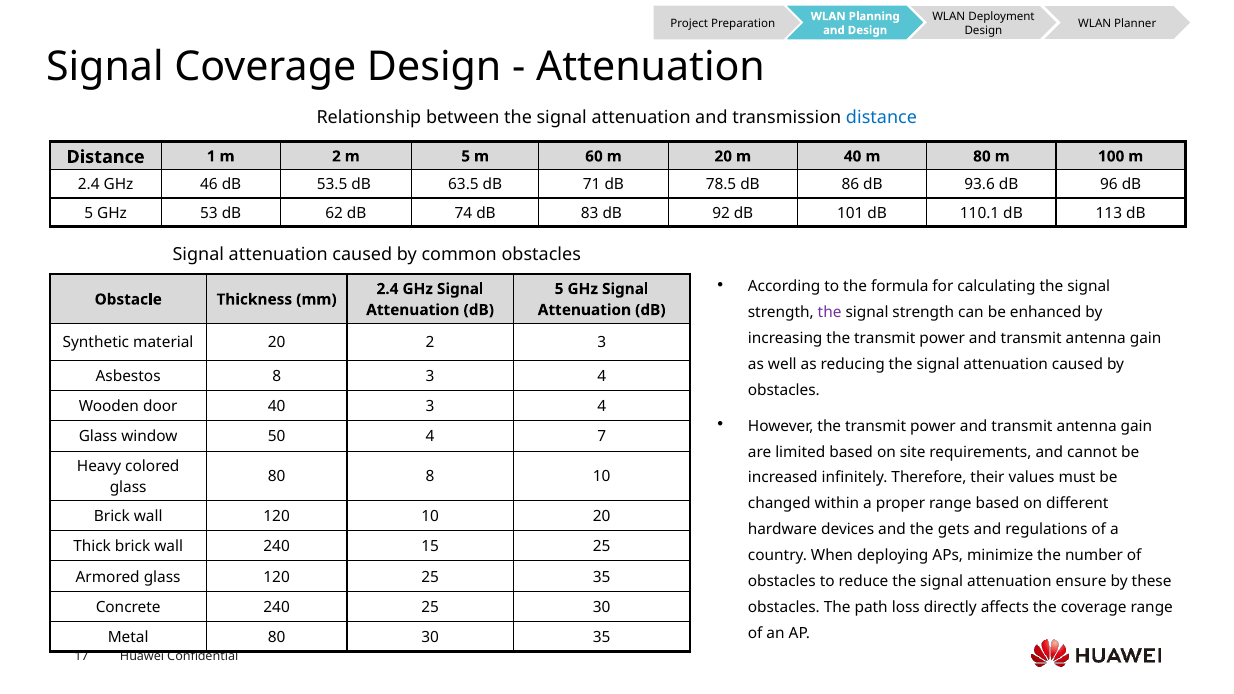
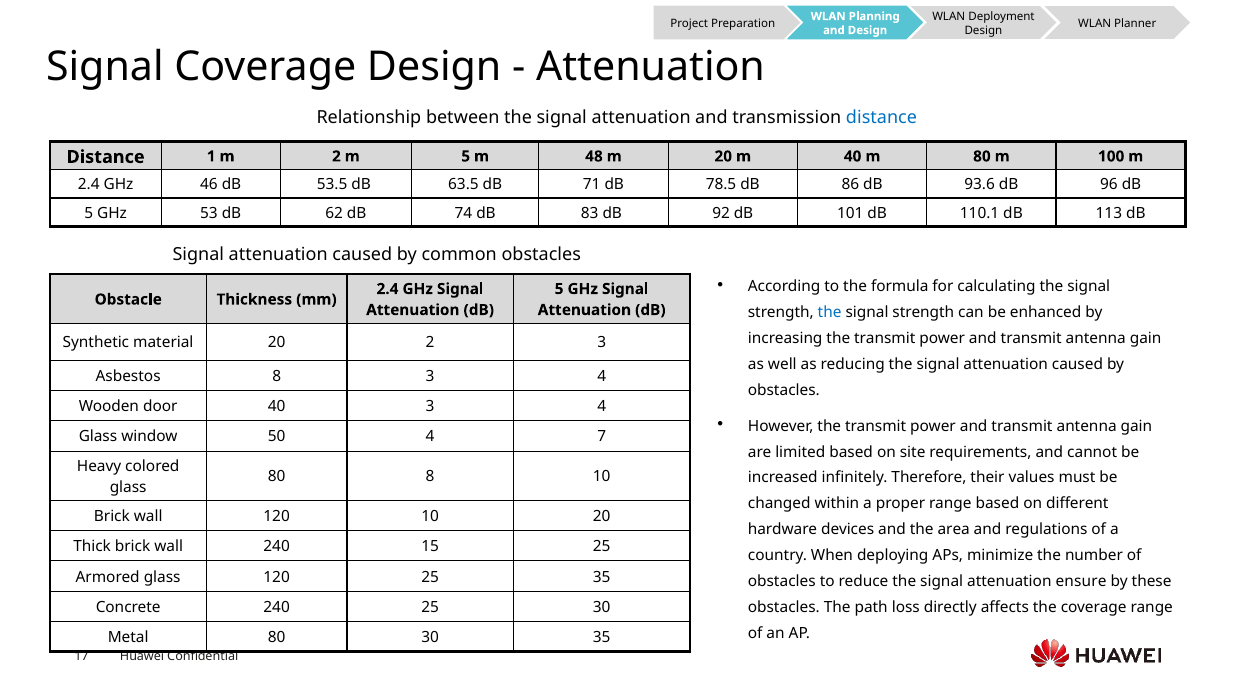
60: 60 -> 48
the at (830, 312) colour: purple -> blue
gets: gets -> area
